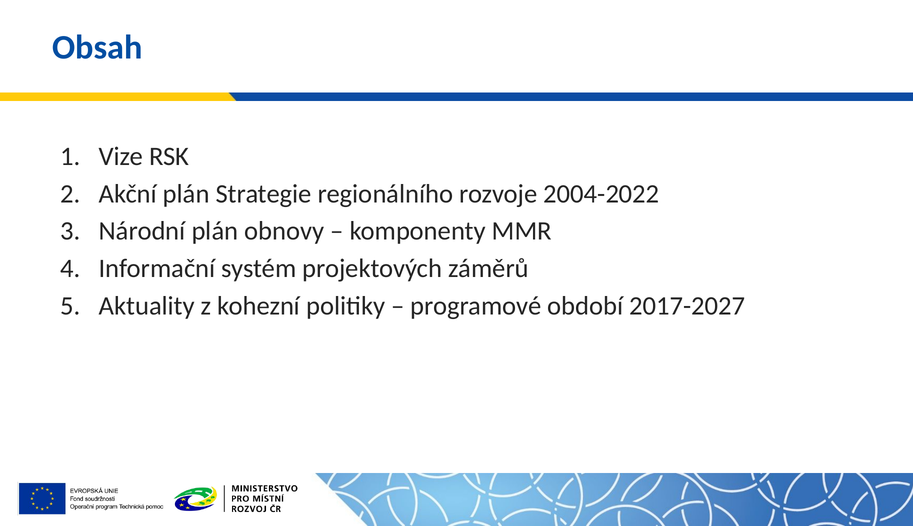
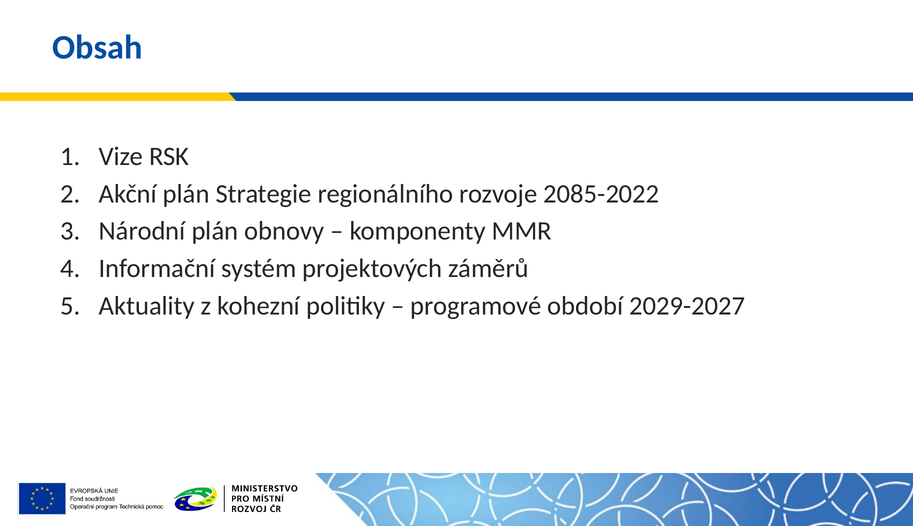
2004-2022: 2004-2022 -> 2085-2022
2017-2027: 2017-2027 -> 2029-2027
